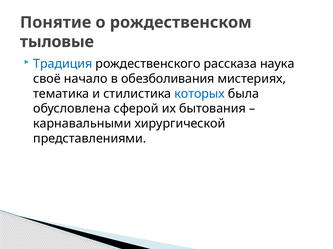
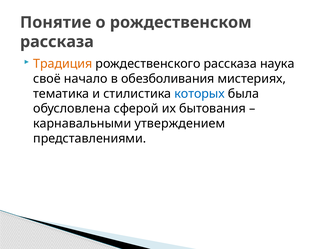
тыловые at (57, 42): тыловые -> рассказа
Традиция colour: blue -> orange
хирургической: хирургической -> утверждением
